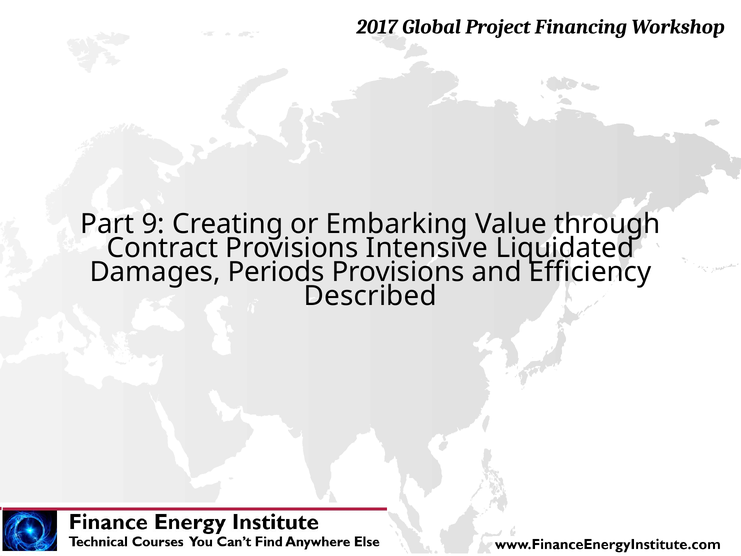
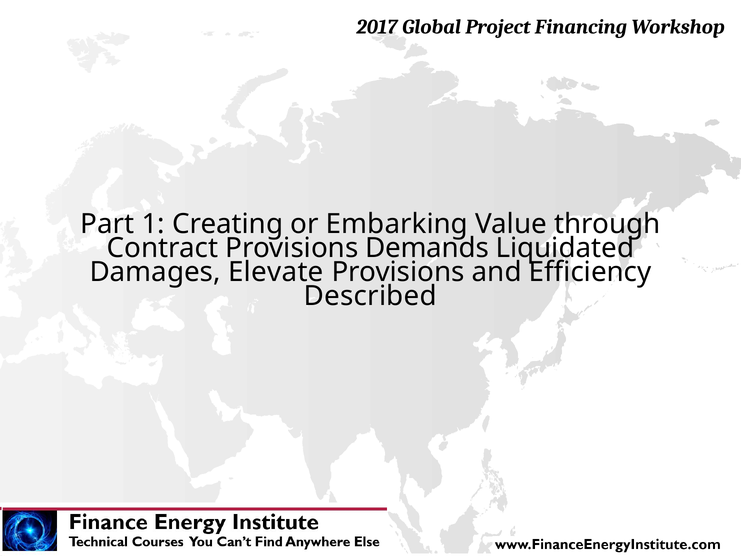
9: 9 -> 1
Intensive: Intensive -> Demands
Periods: Periods -> Elevate
